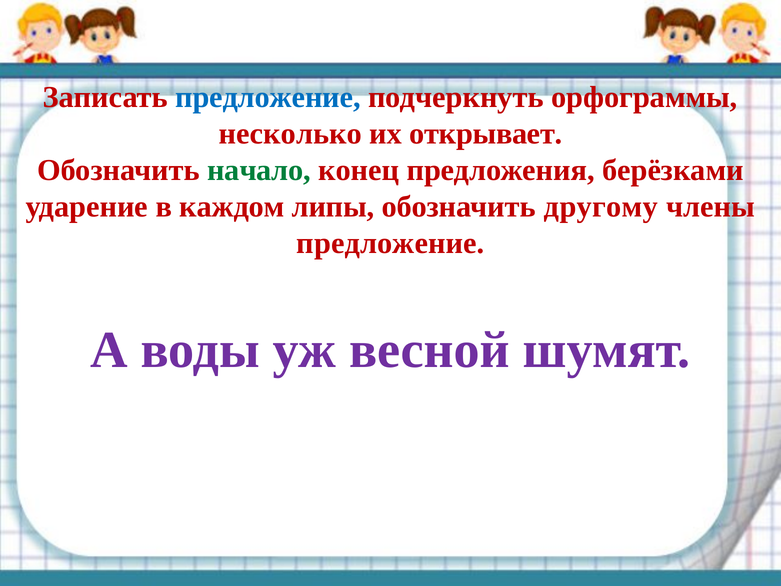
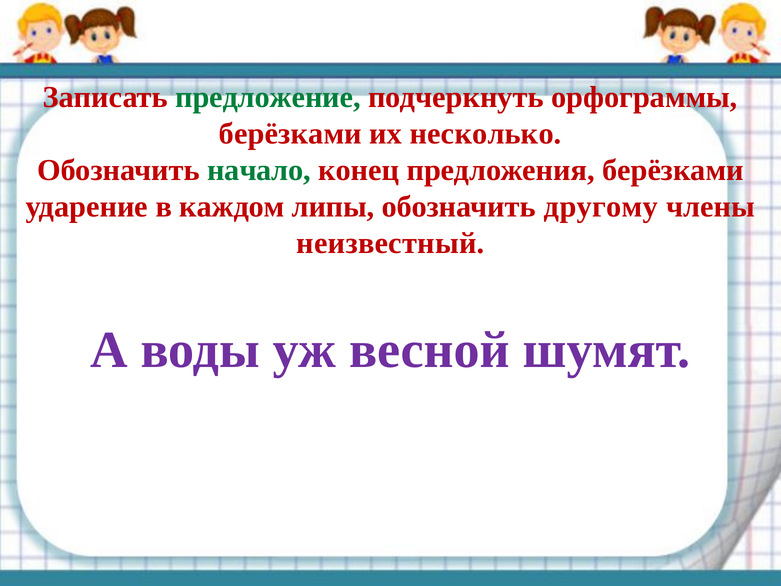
предложение at (268, 97) colour: blue -> green
несколько at (290, 134): несколько -> берёзками
открывает: открывает -> несколько
предложение at (390, 243): предложение -> неизвестный
